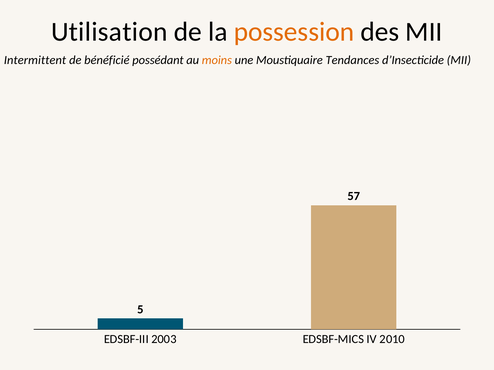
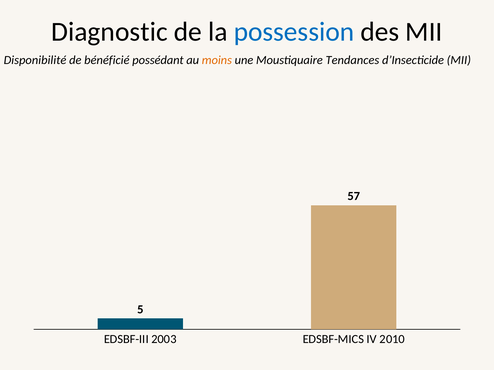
Utilisation: Utilisation -> Diagnostic
possession colour: orange -> blue
Intermittent: Intermittent -> Disponibilité
